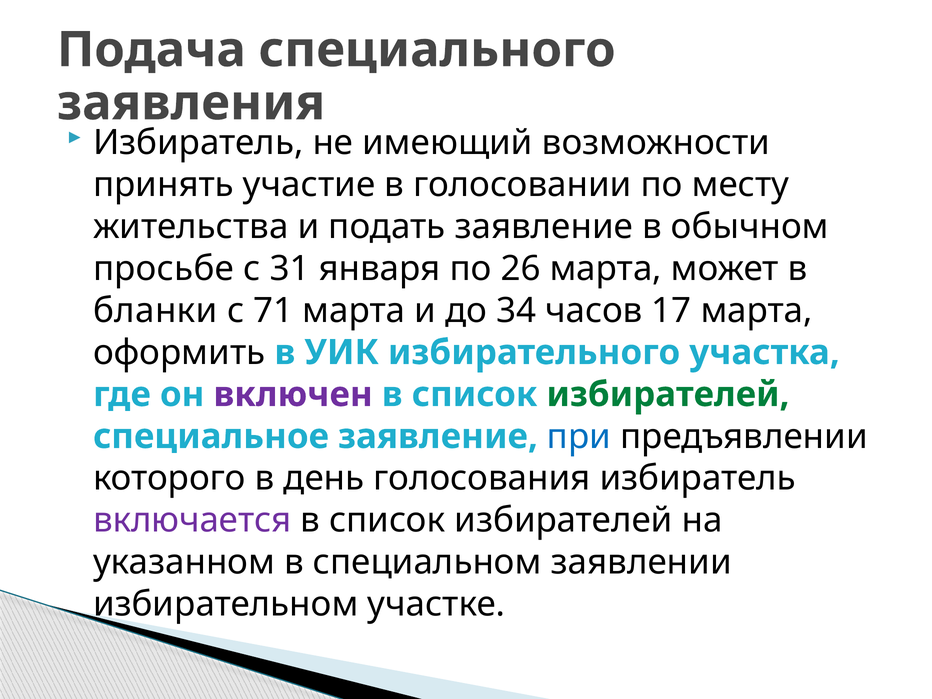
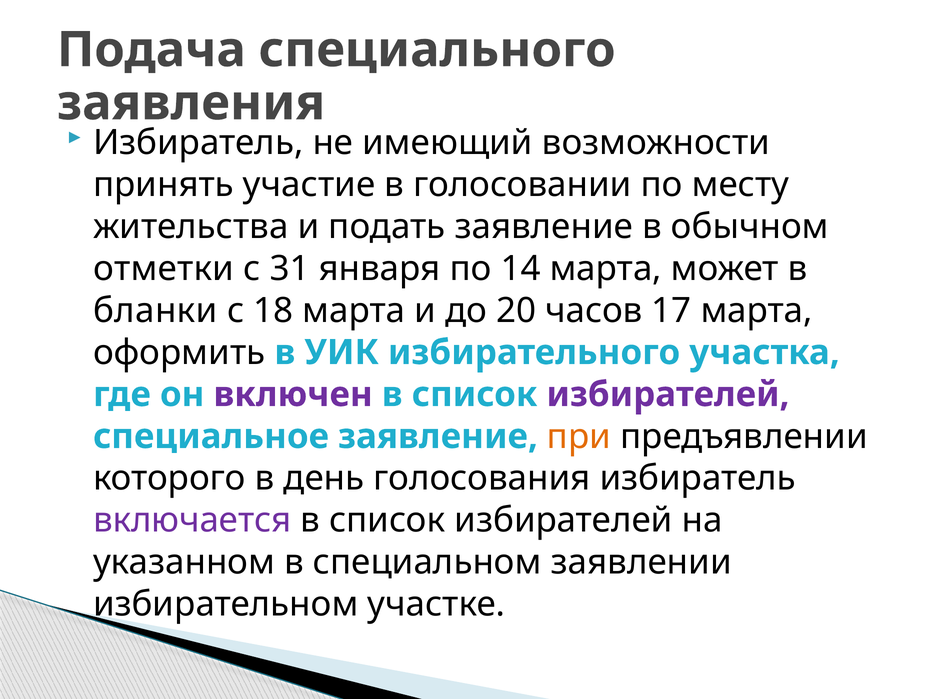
просьбе: просьбе -> отметки
26: 26 -> 14
71: 71 -> 18
34: 34 -> 20
избирателей at (668, 395) colour: green -> purple
при colour: blue -> orange
